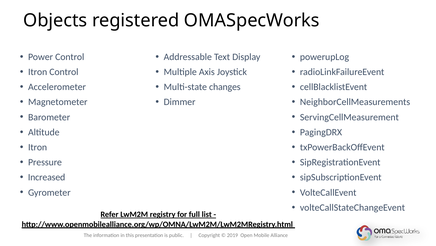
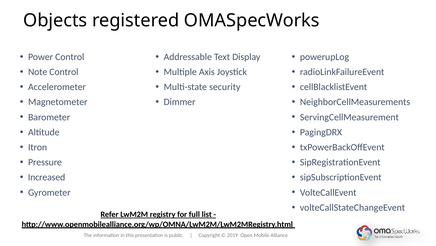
Itron at (38, 72): Itron -> Note
changes: changes -> security
